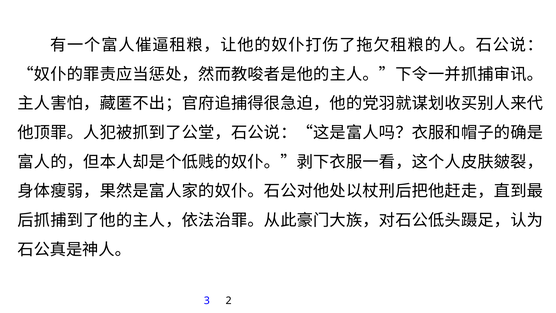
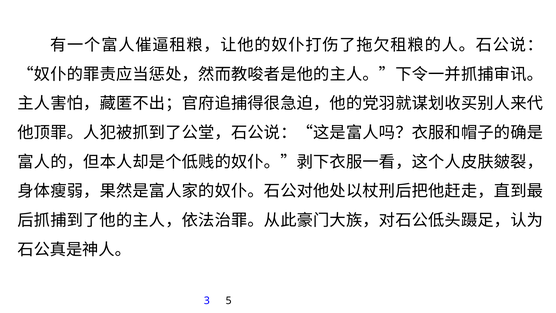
2: 2 -> 5
